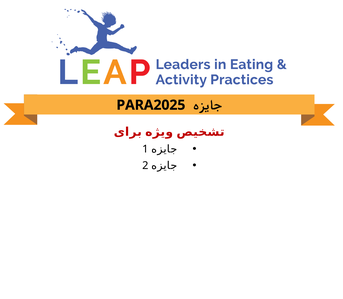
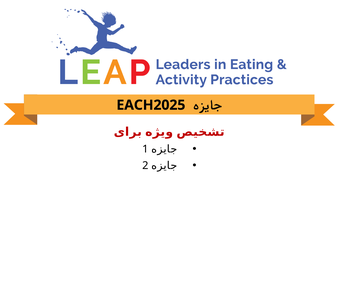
PARA2025: PARA2025 -> EACH2025
